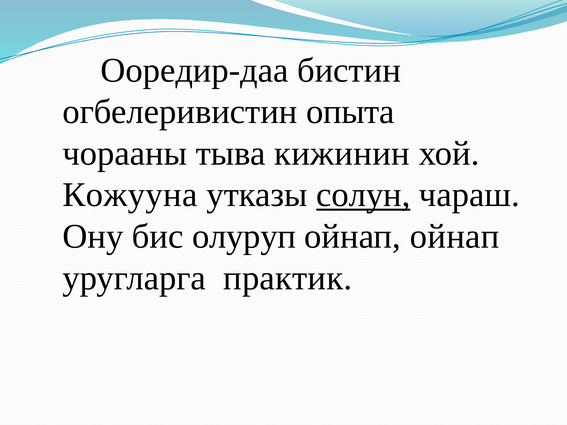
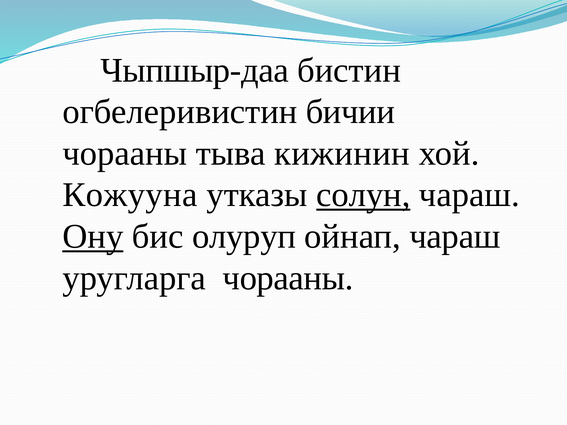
Ооредир-даа: Ооредир-даа -> Чыпшыр-даа
опыта: опыта -> бичии
Ону underline: none -> present
ойнап ойнап: ойнап -> чараш
уругларга практик: практик -> чорааны
